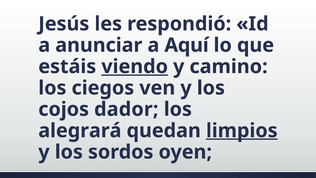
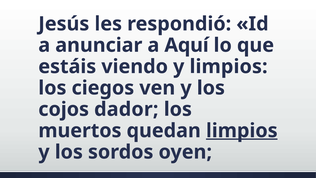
viendo underline: present -> none
y camino: camino -> limpios
alegrará: alegrará -> muertos
